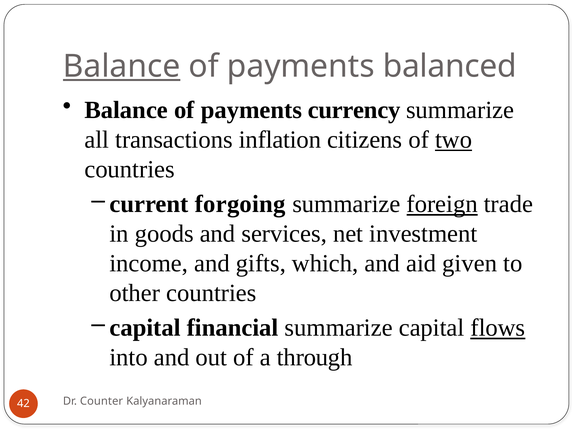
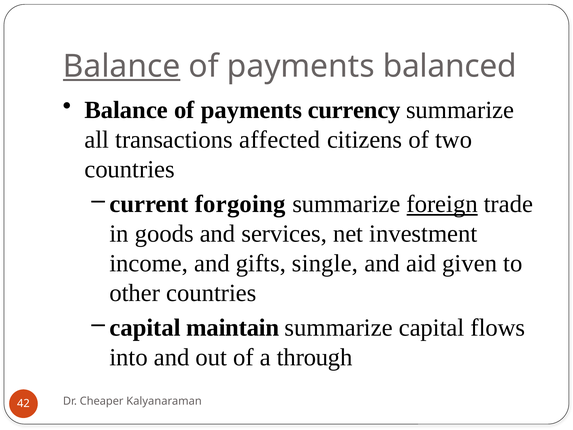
inflation: inflation -> affected
two underline: present -> none
which: which -> single
financial: financial -> maintain
flows underline: present -> none
Counter: Counter -> Cheaper
